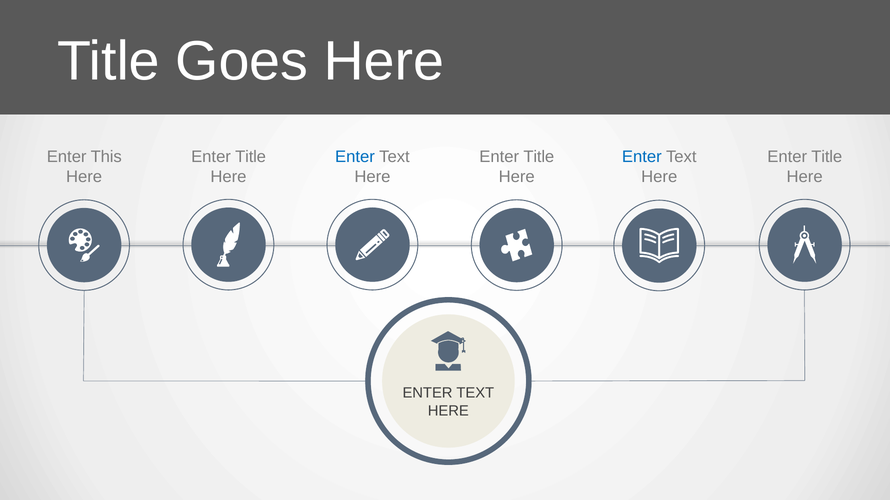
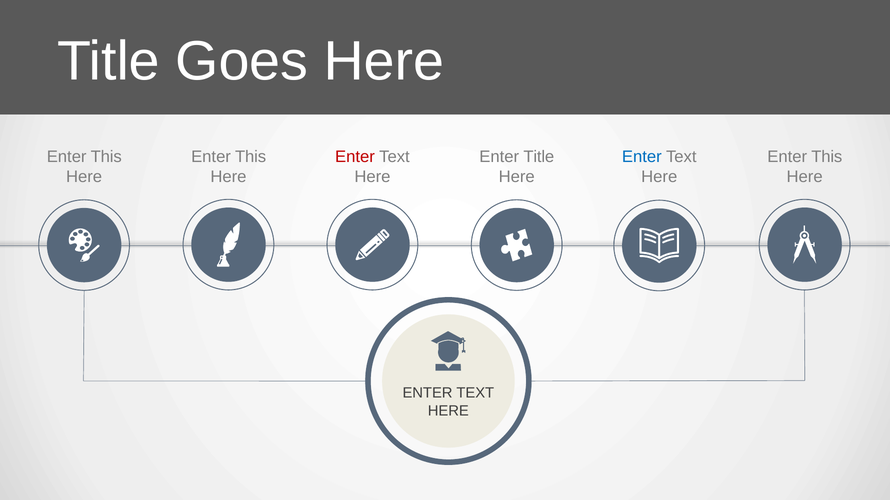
Title at (251, 157): Title -> This
Enter at (355, 157) colour: blue -> red
Title at (827, 157): Title -> This
